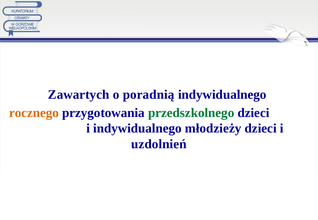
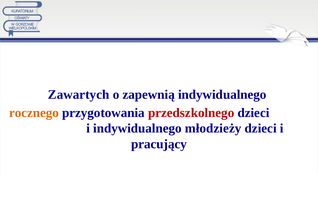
poradnią: poradnią -> zapewnią
przedszkolnego colour: green -> red
uzdolnień: uzdolnień -> pracujący
